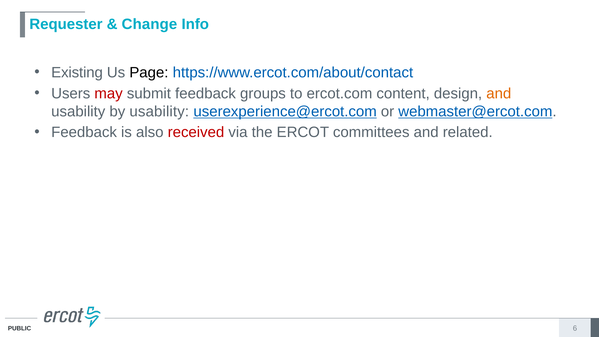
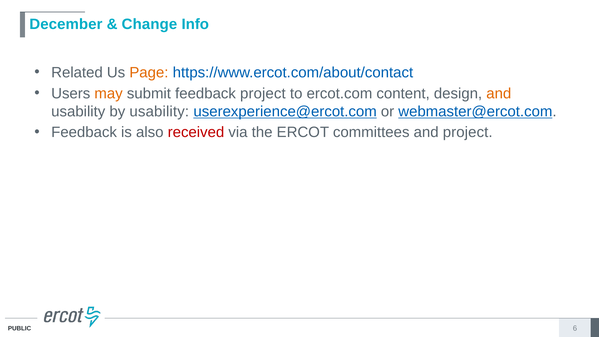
Requester: Requester -> December
Existing: Existing -> Related
Page colour: black -> orange
may colour: red -> orange
feedback groups: groups -> project
and related: related -> project
